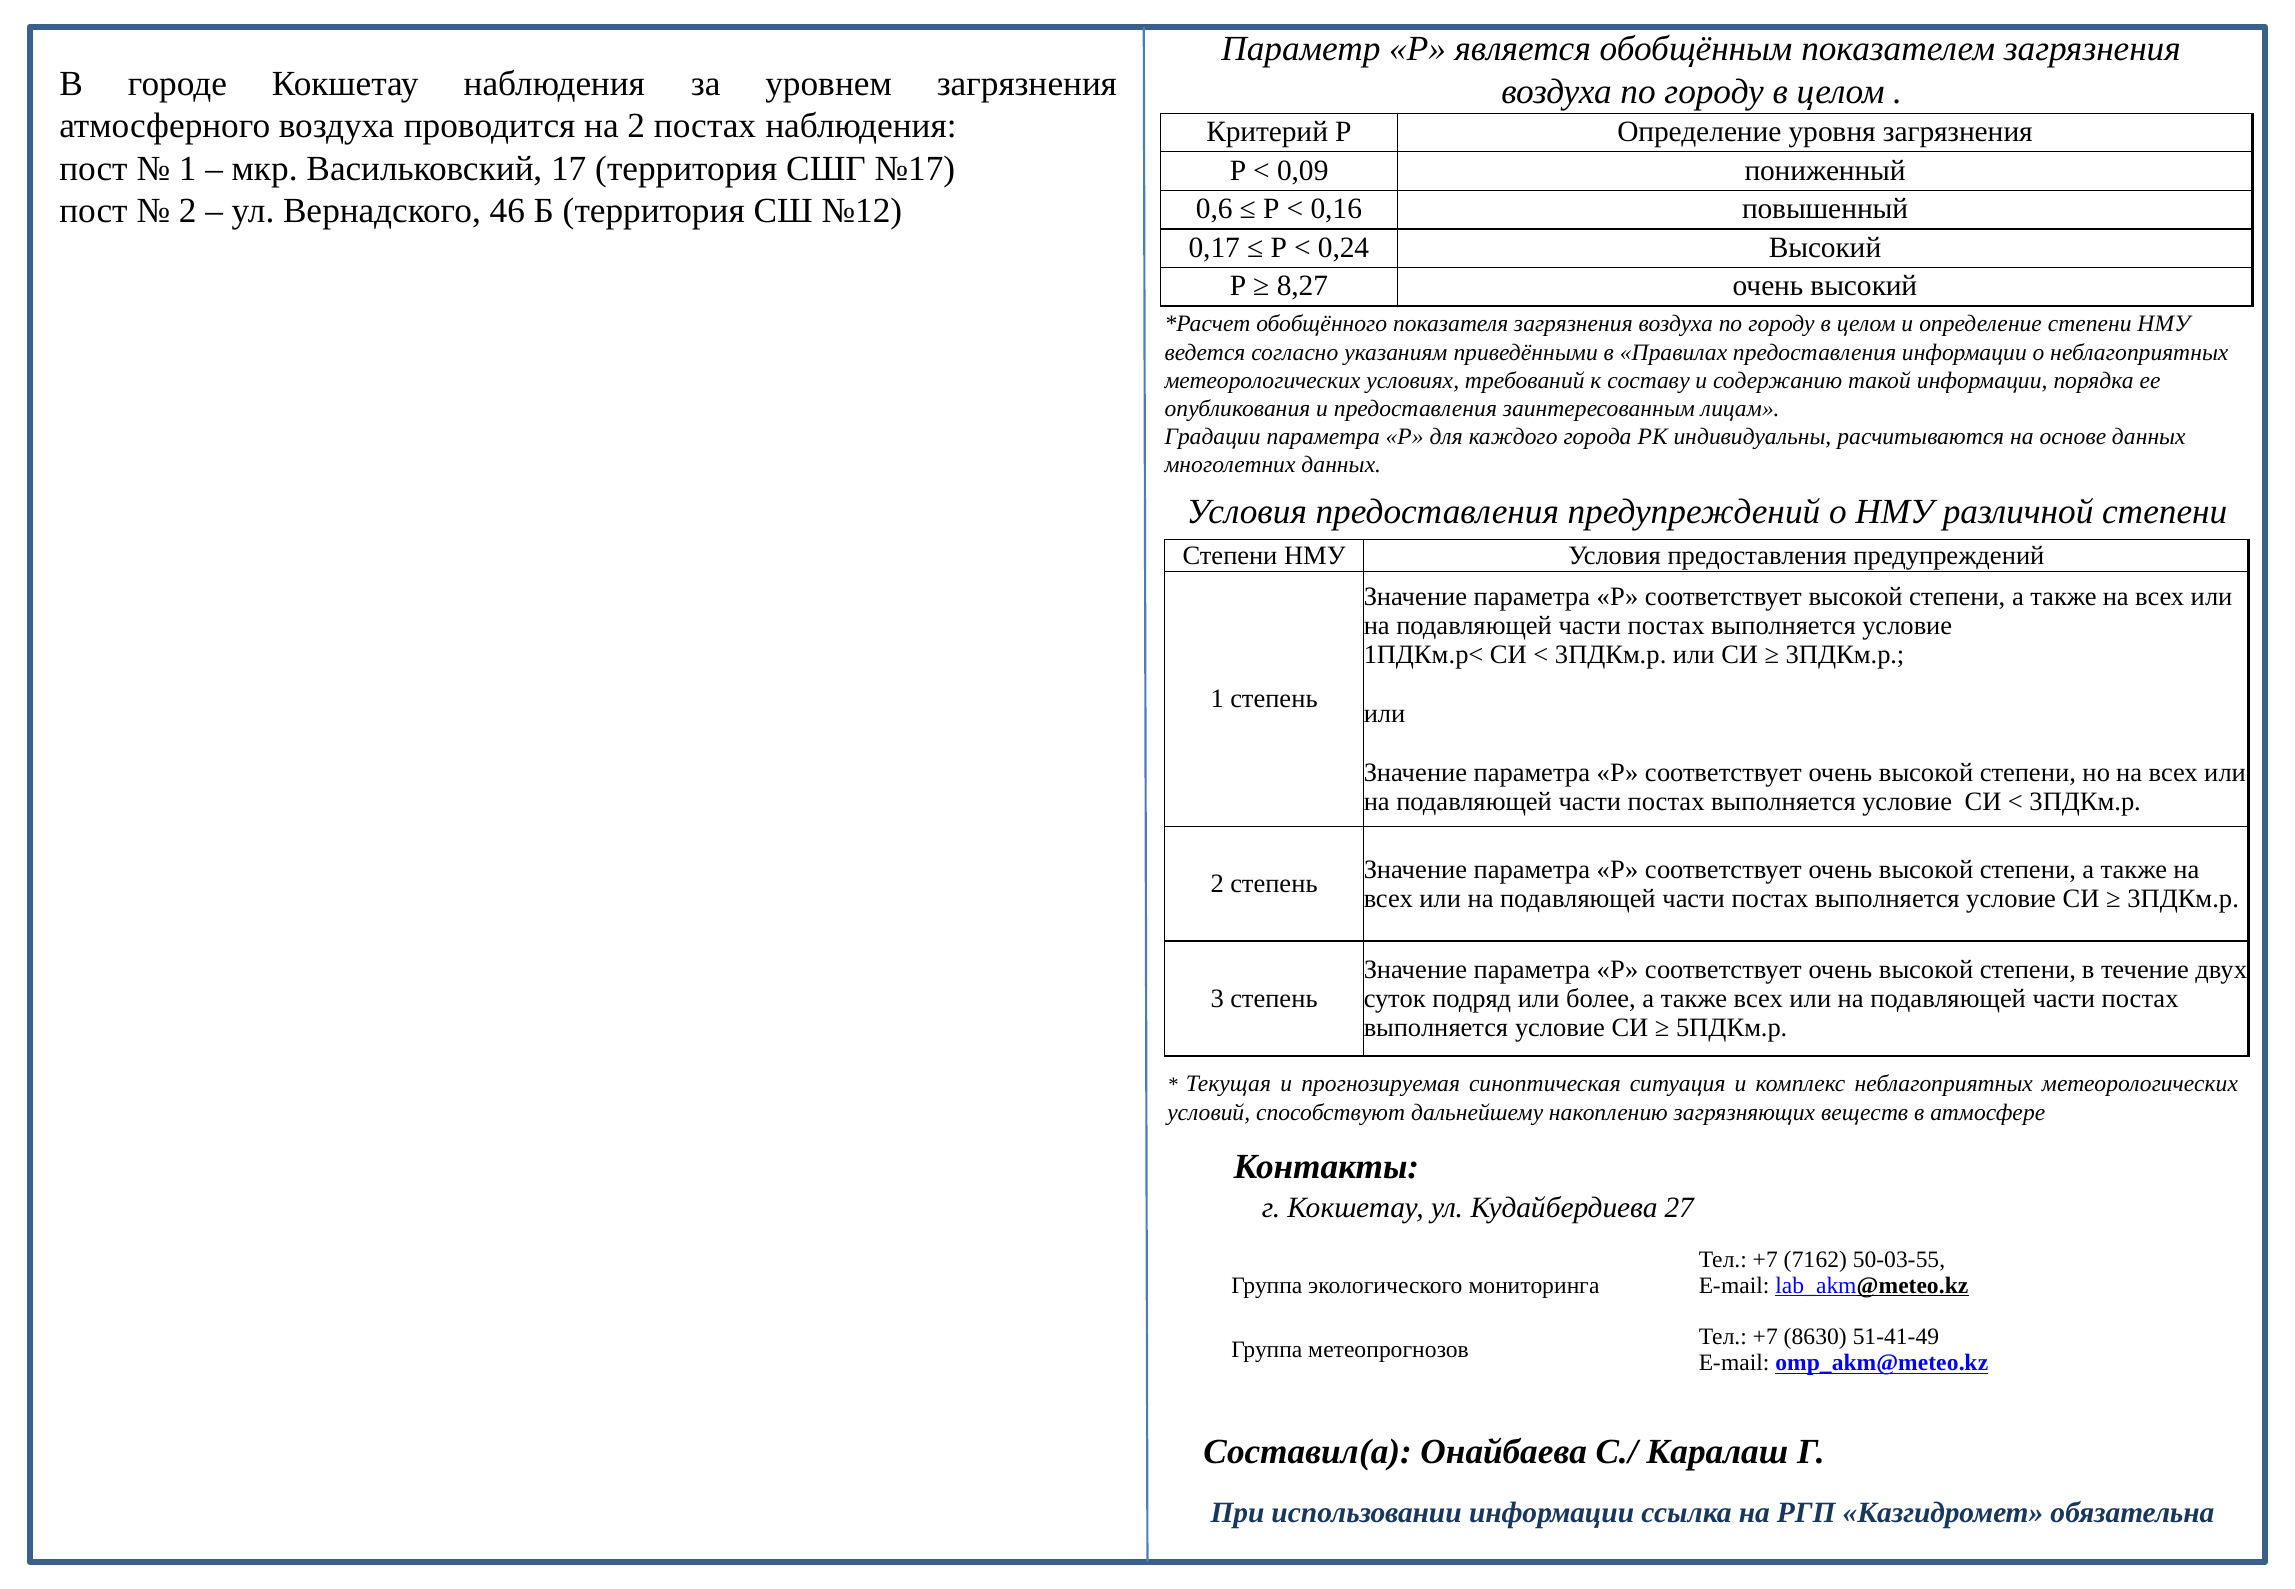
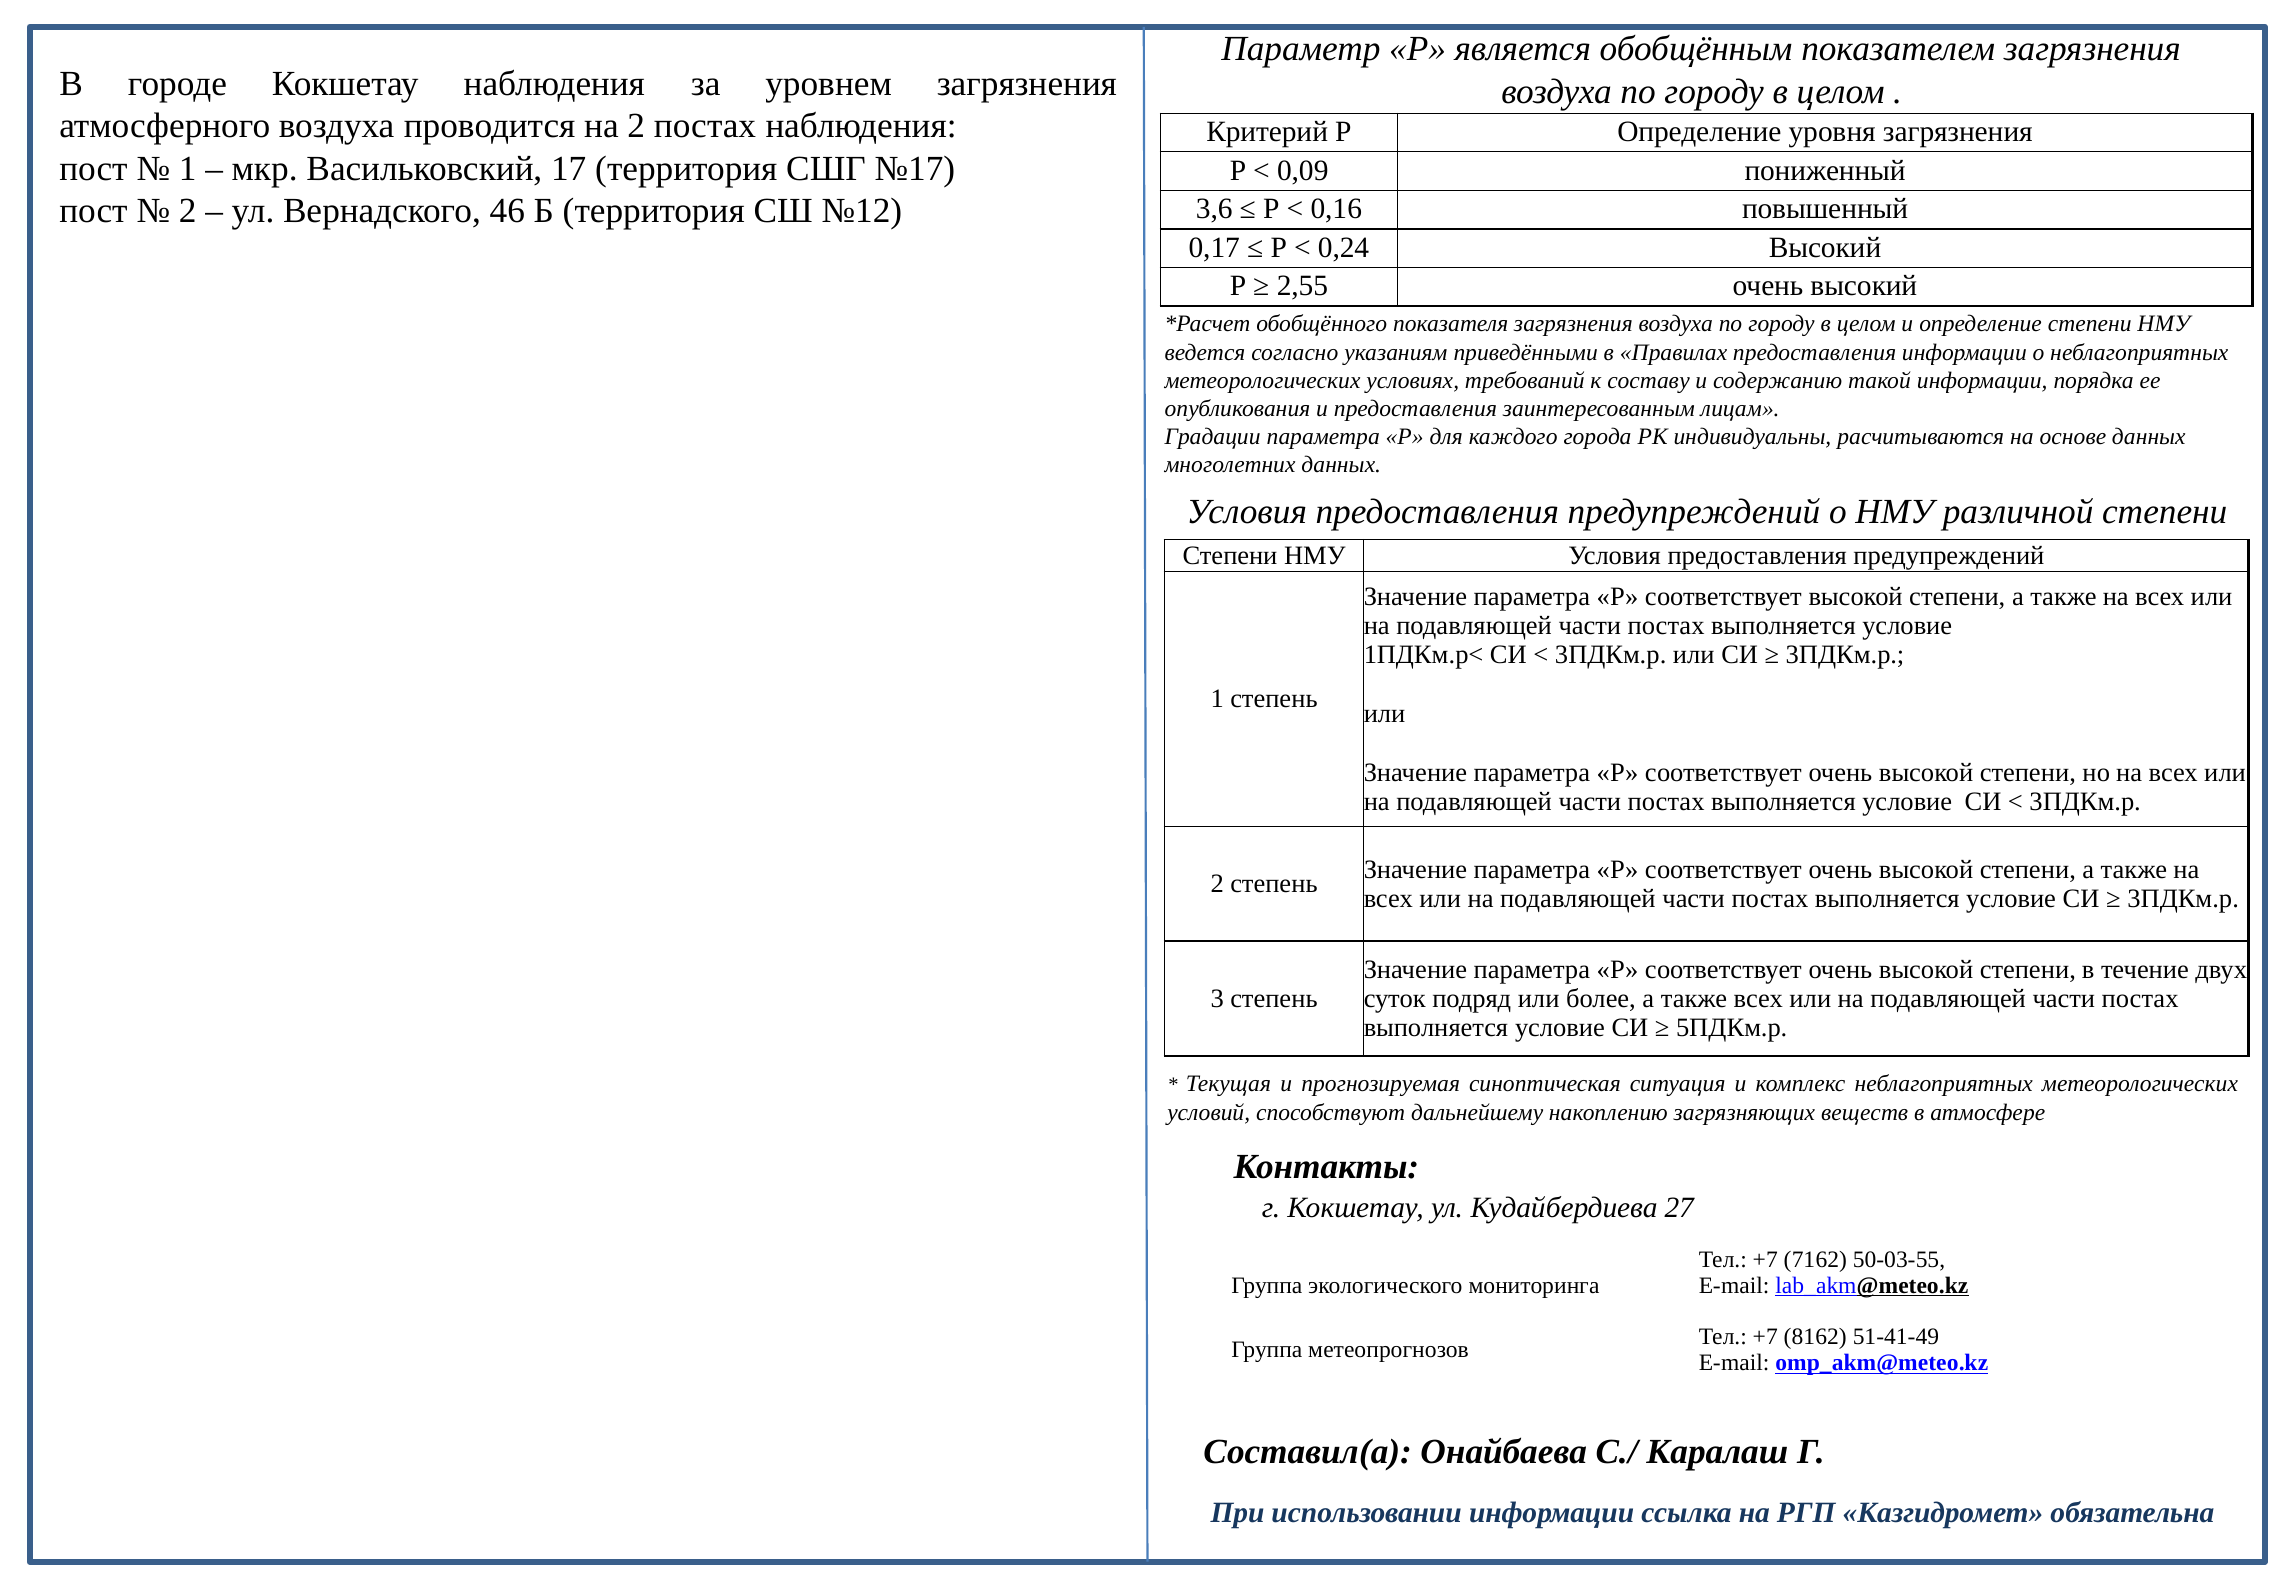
0,6: 0,6 -> 3,6
8,27: 8,27 -> 2,55
8630: 8630 -> 8162
